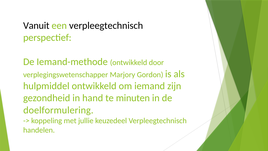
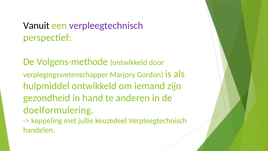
verpleegtechnisch at (106, 26) colour: black -> purple
Iemand-methode: Iemand-methode -> Volgens-methode
minuten: minuten -> anderen
